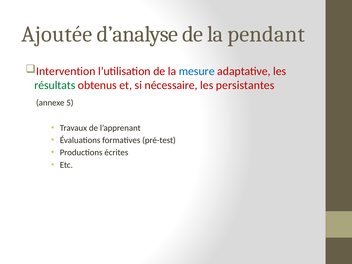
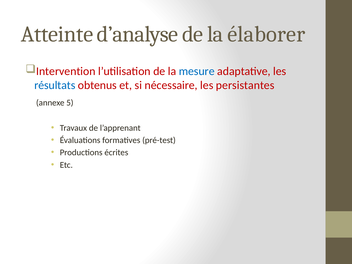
Ajoutée: Ajoutée -> Atteinte
pendant: pendant -> élaborer
résultats colour: green -> blue
